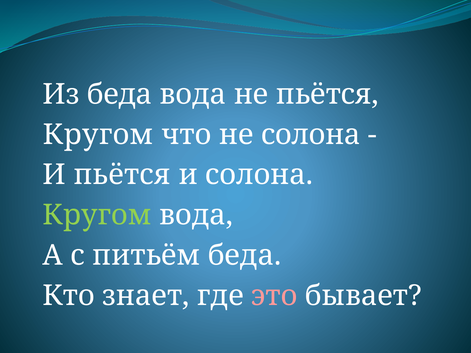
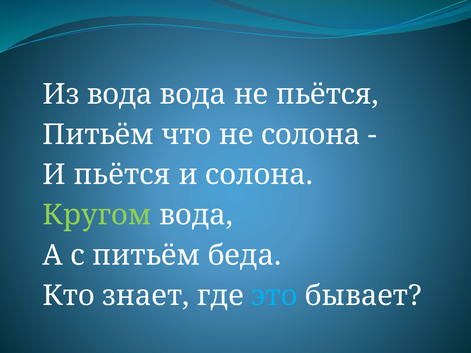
Из беда: беда -> вода
Кругом at (98, 135): Кругом -> Питьём
это colour: pink -> light blue
